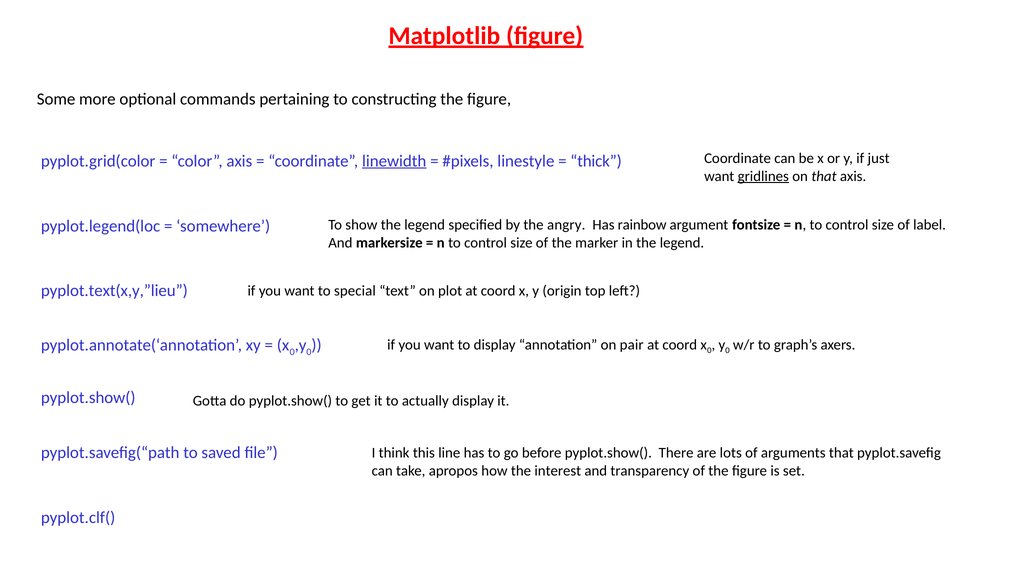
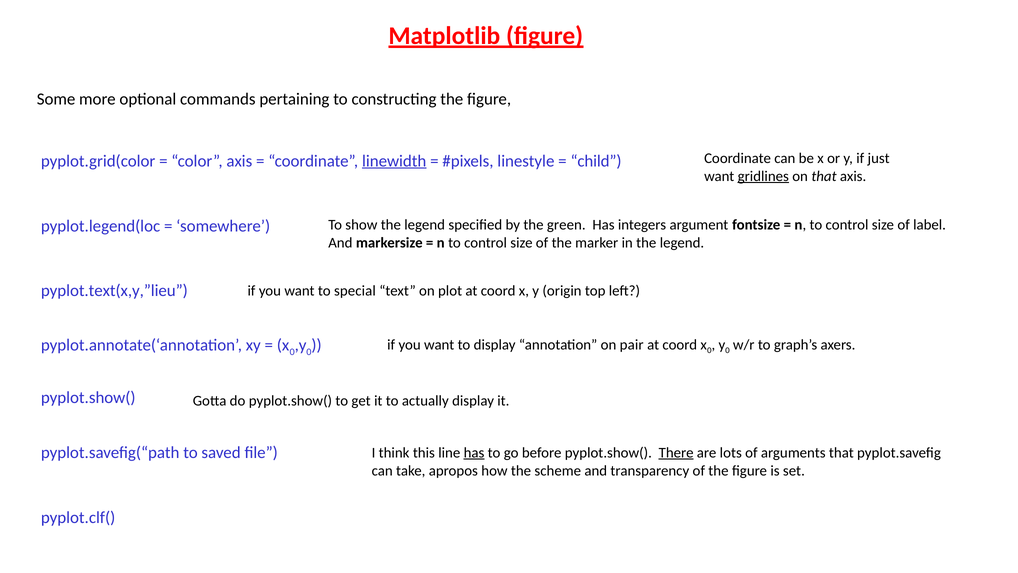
thick: thick -> child
angry: angry -> green
rainbow: rainbow -> integers
has at (474, 452) underline: none -> present
There underline: none -> present
interest: interest -> scheme
